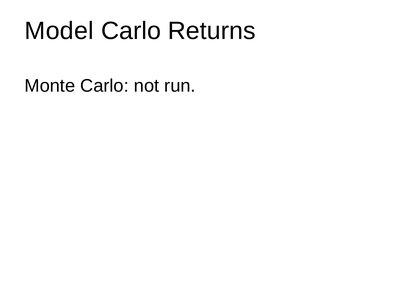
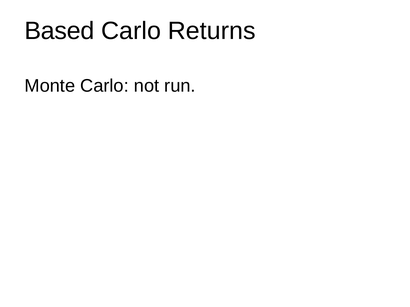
Model: Model -> Based
